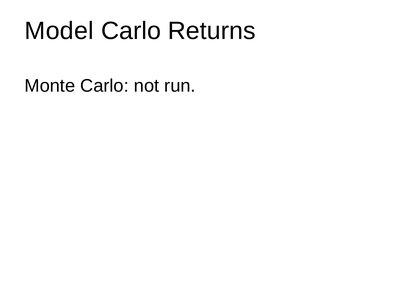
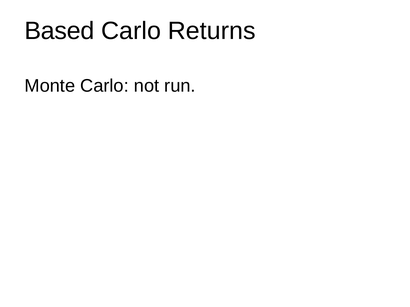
Model: Model -> Based
